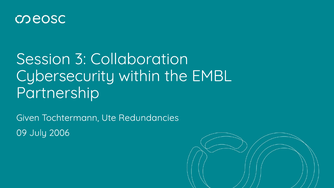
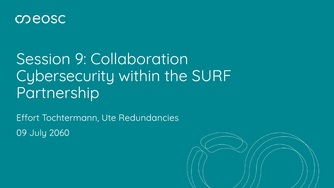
3: 3 -> 9
EMBL: EMBL -> SURF
Given: Given -> Effort
2006: 2006 -> 2060
